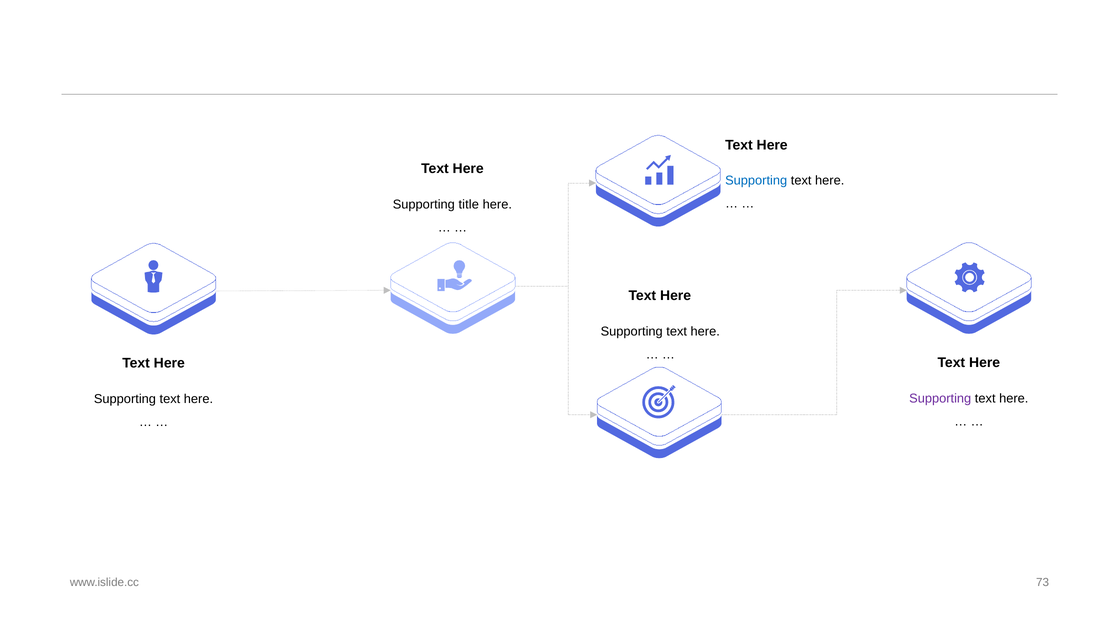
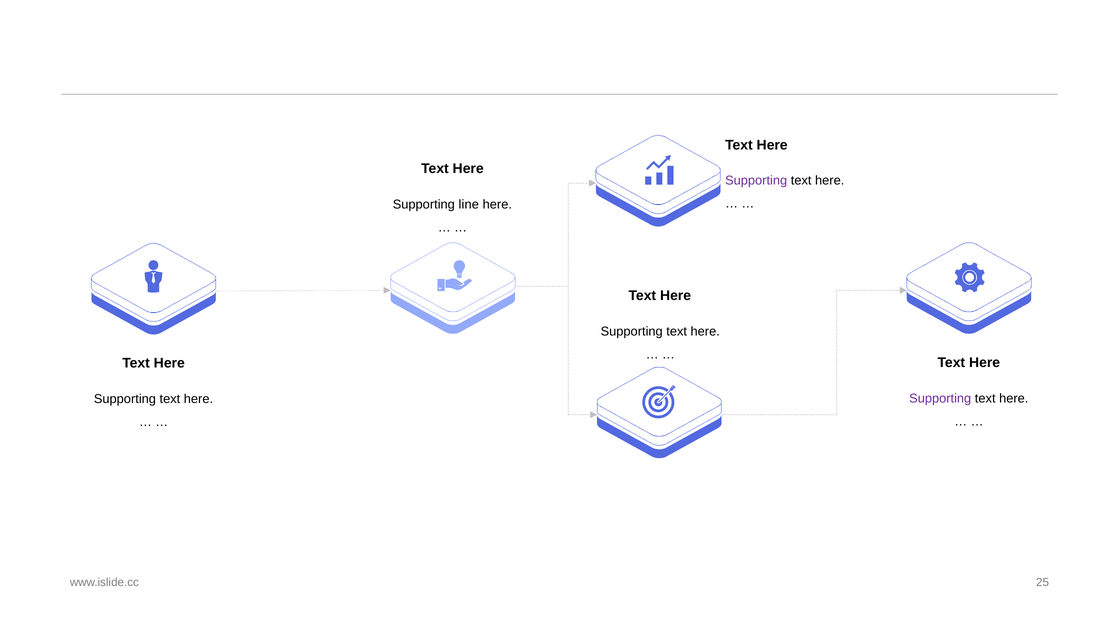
Supporting at (756, 181) colour: blue -> purple
title: title -> line
73: 73 -> 25
